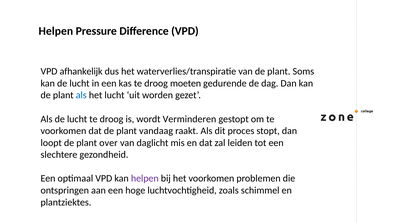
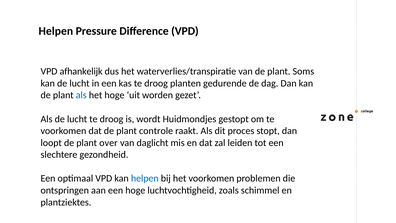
moeten: moeten -> planten
het lucht: lucht -> hoge
Verminderen: Verminderen -> Huidmondjes
vandaag: vandaag -> controle
helpen at (145, 178) colour: purple -> blue
